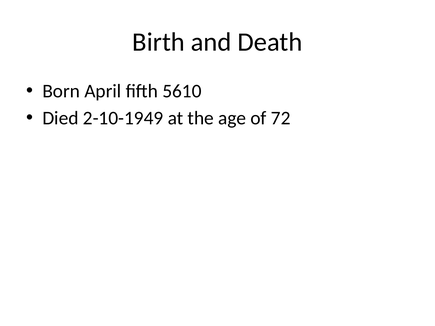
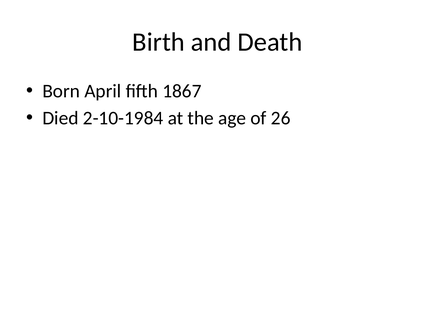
5610: 5610 -> 1867
2-10-1949: 2-10-1949 -> 2-10-1984
72: 72 -> 26
